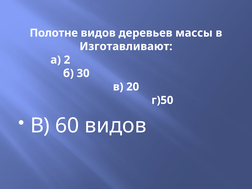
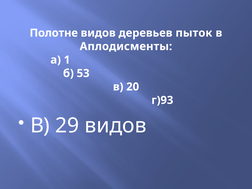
массы: массы -> пыток
Изготавливают: Изготавливают -> Аплодисменты
2: 2 -> 1
30: 30 -> 53
г)50: г)50 -> г)93
60: 60 -> 29
